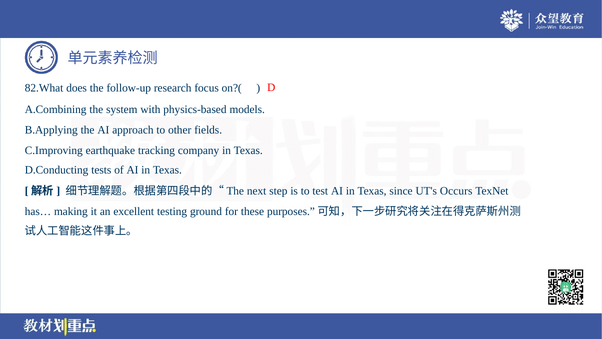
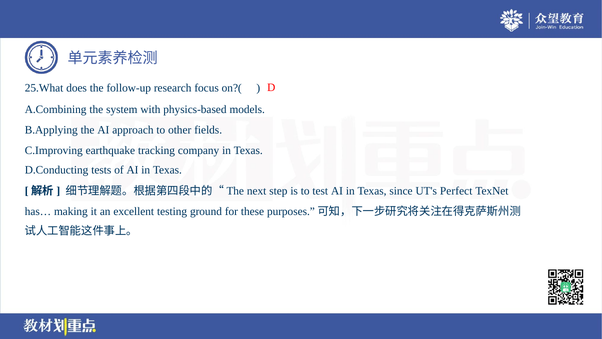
82.What: 82.What -> 25.What
Occurs: Occurs -> Perfect
